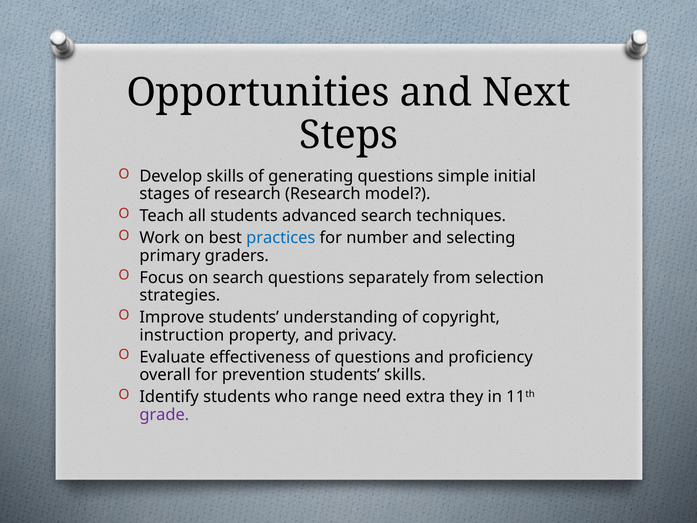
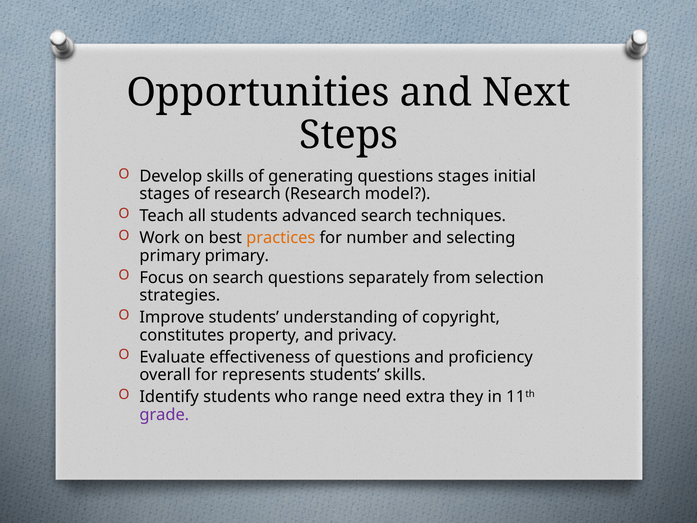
questions simple: simple -> stages
practices colour: blue -> orange
primary graders: graders -> primary
instruction: instruction -> constitutes
prevention: prevention -> represents
